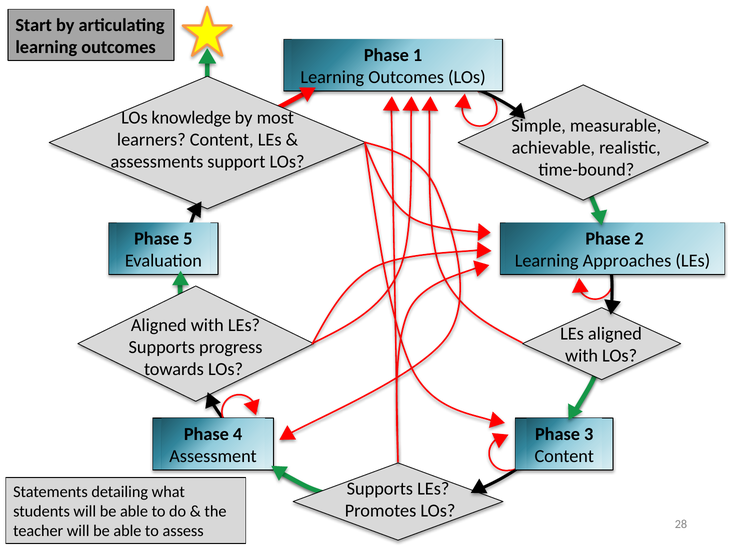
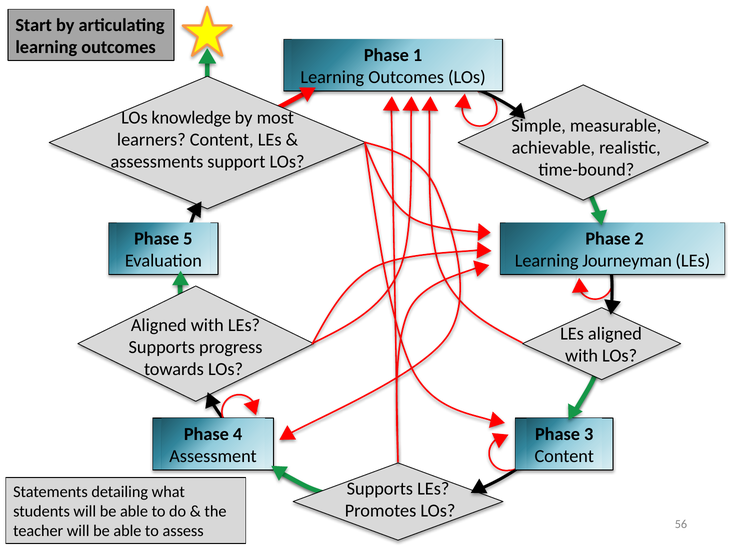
Approaches: Approaches -> Journeyman
28: 28 -> 56
